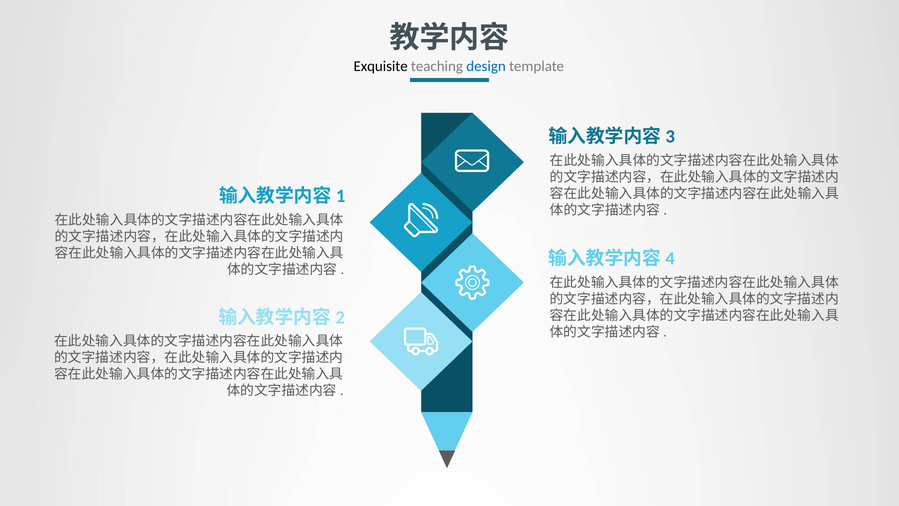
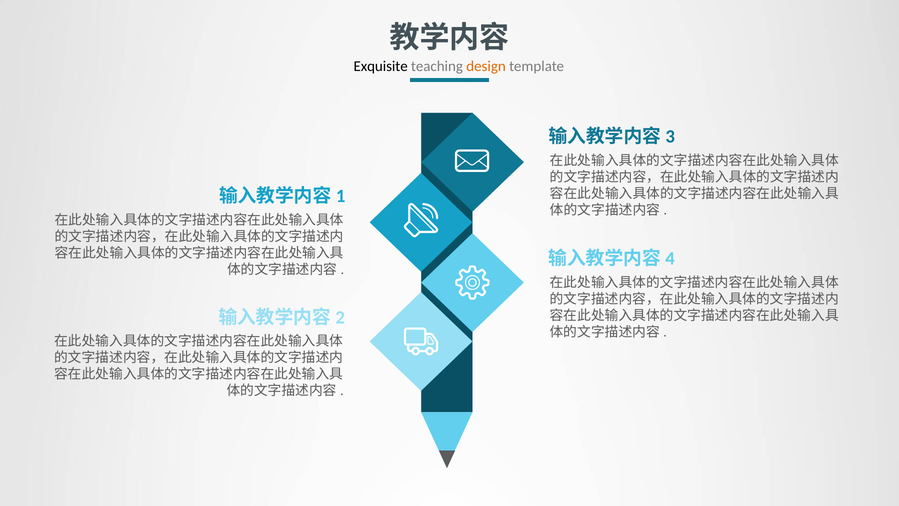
design colour: blue -> orange
